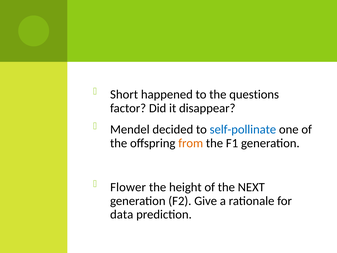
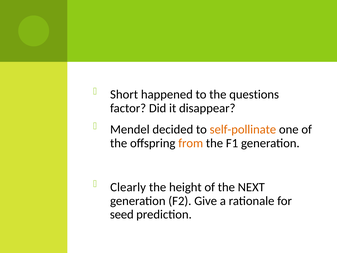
self-pollinate colour: blue -> orange
Flower: Flower -> Clearly
data: data -> seed
